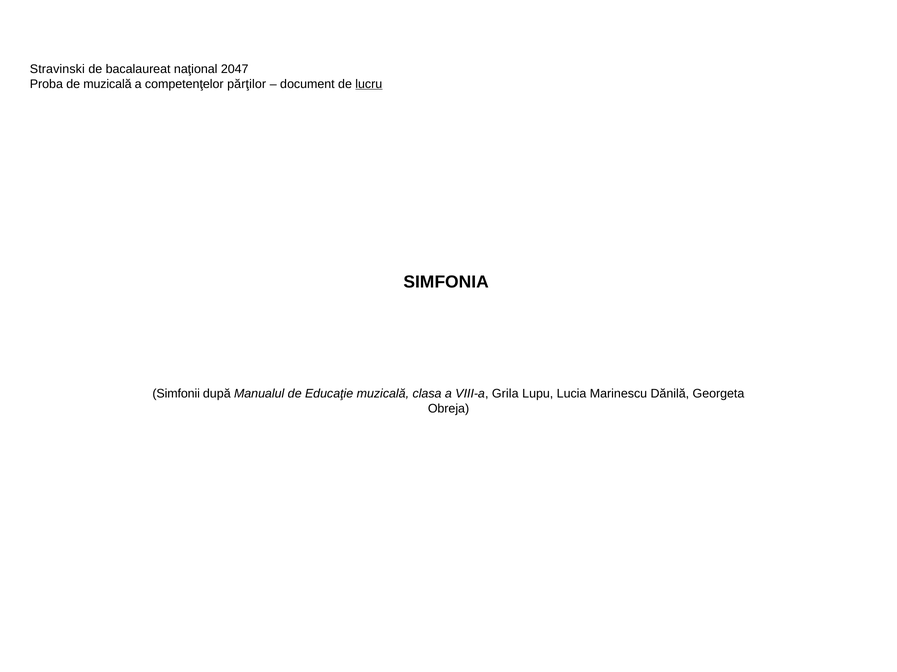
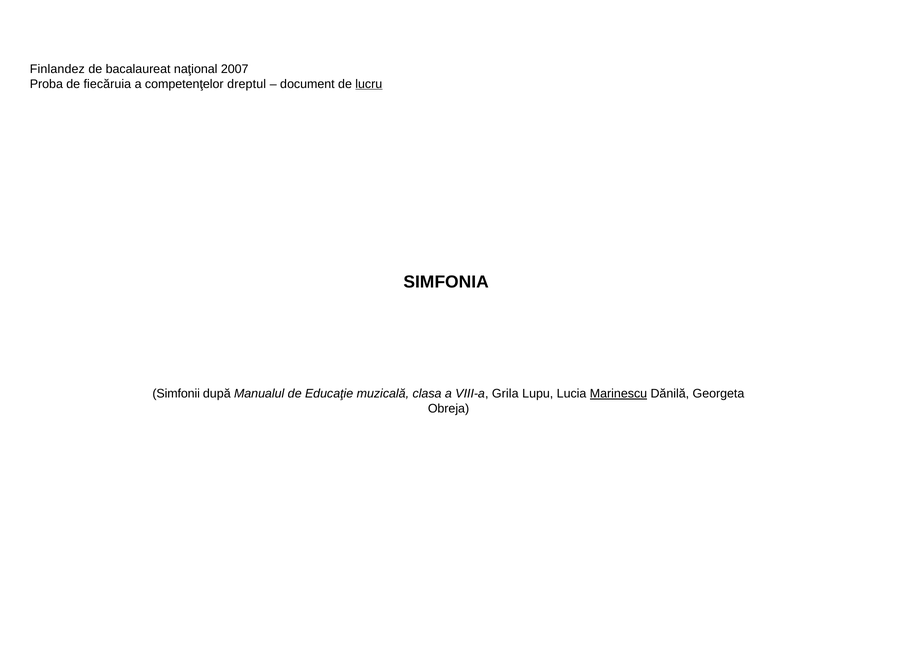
Stravinski: Stravinski -> Finlandez
2047: 2047 -> 2007
de muzicală: muzicală -> fiecăruia
părţilor: părţilor -> dreptul
Marinescu underline: none -> present
